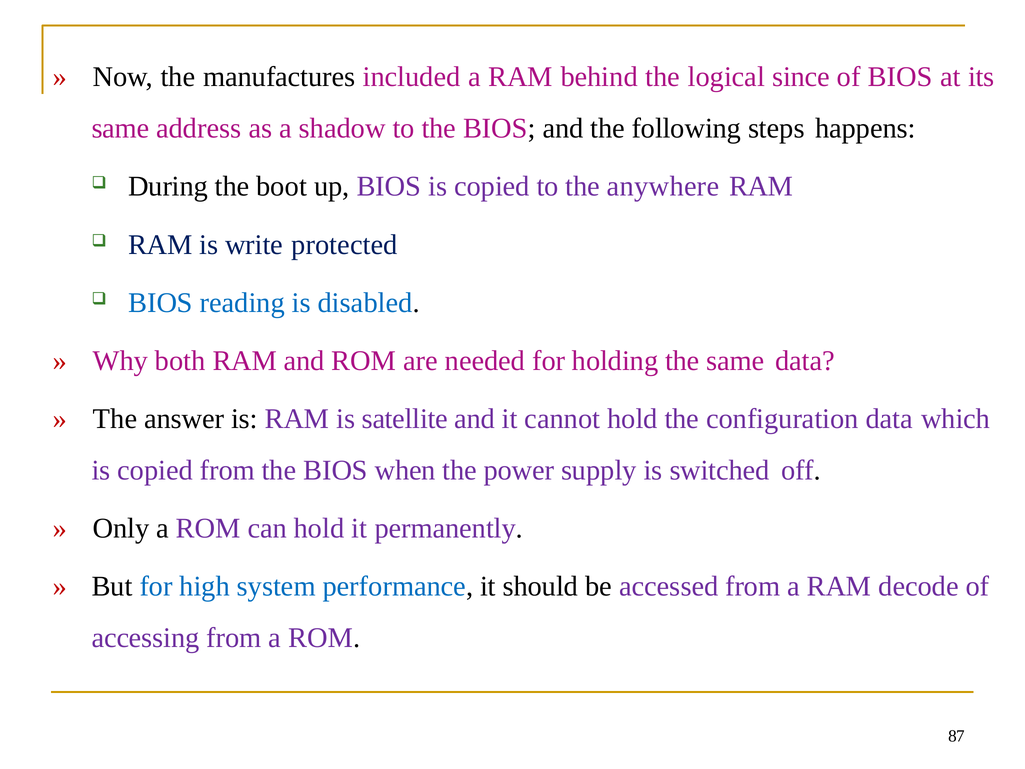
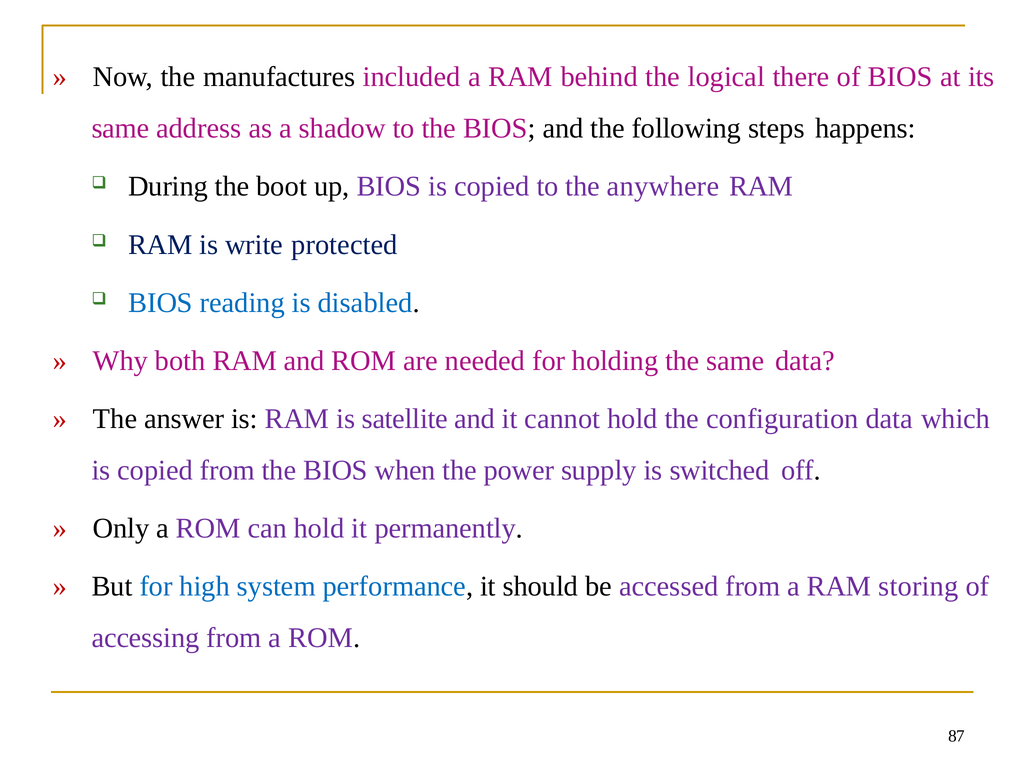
since: since -> there
decode: decode -> storing
